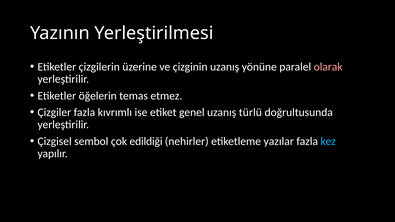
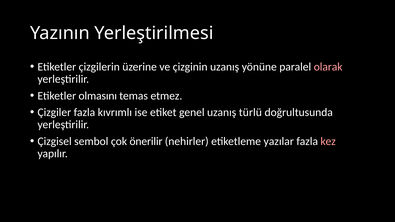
öğelerin: öğelerin -> olmasını
edildiği: edildiği -> önerilir
kez colour: light blue -> pink
